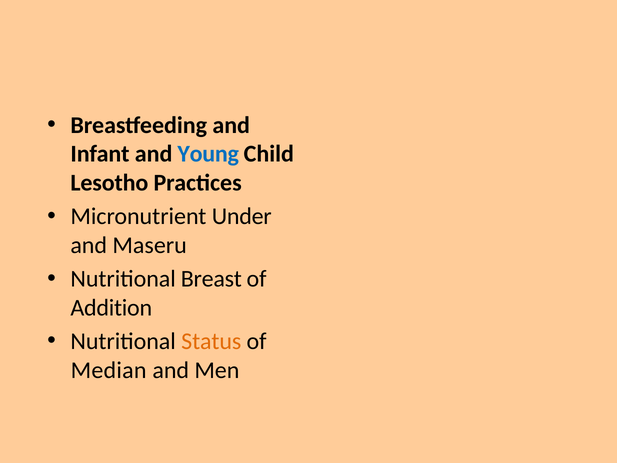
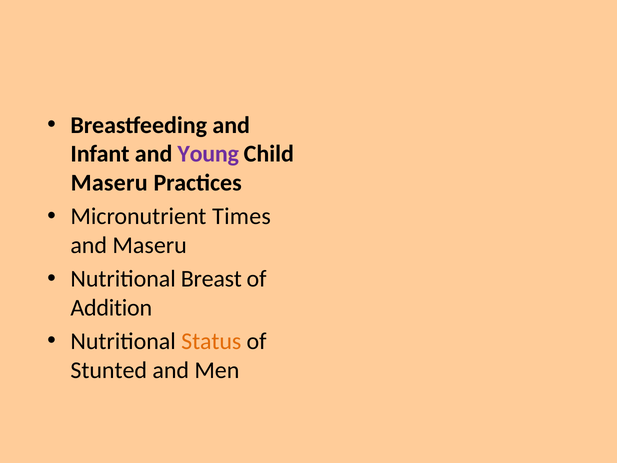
Young colour: blue -> purple
Lesotho at (109, 183): Lesotho -> Maseru
Under: Under -> Times
Median: Median -> Stunted
